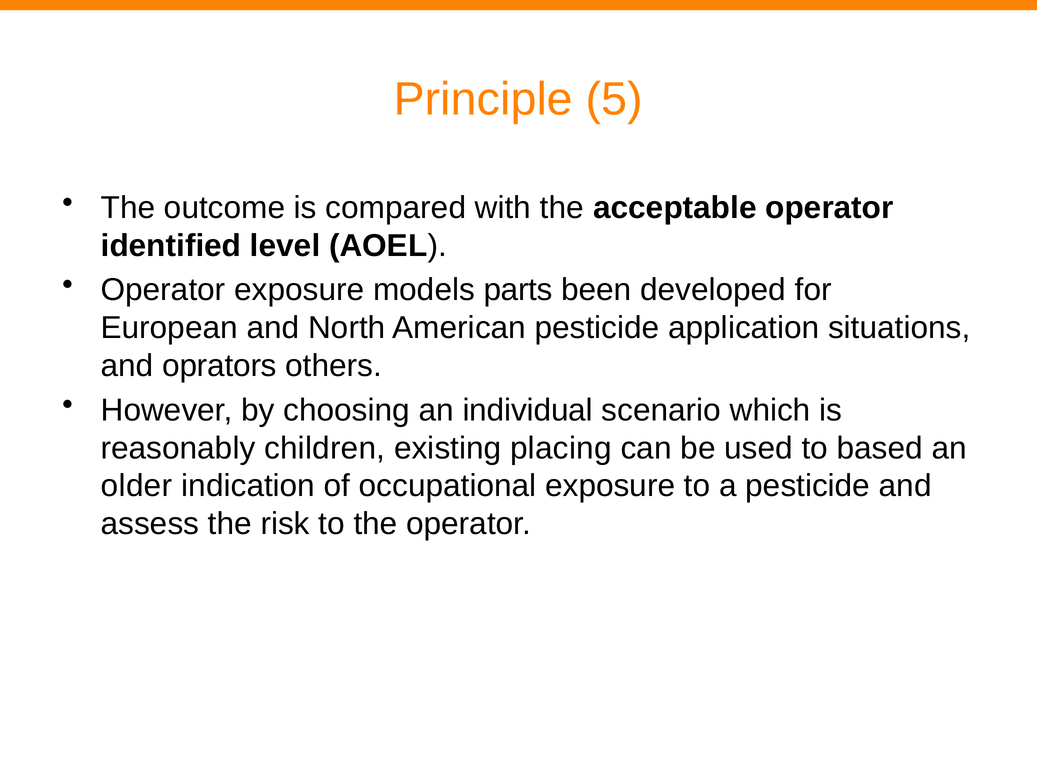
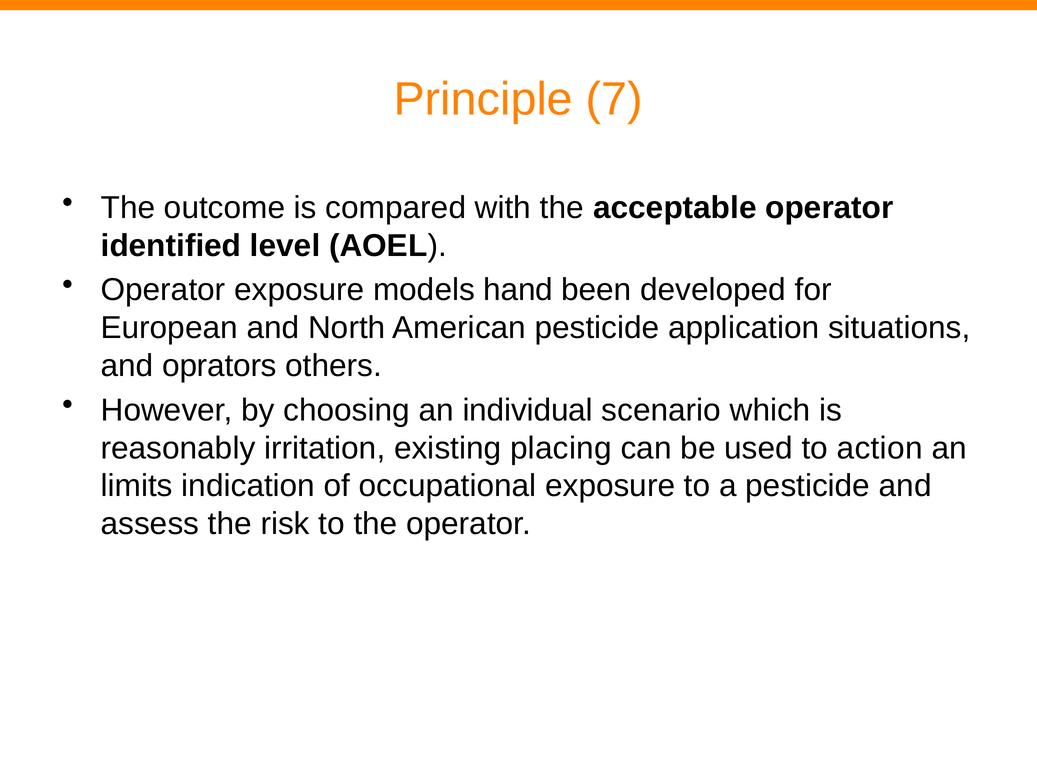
5: 5 -> 7
parts: parts -> hand
children: children -> irritation
based: based -> action
older: older -> limits
